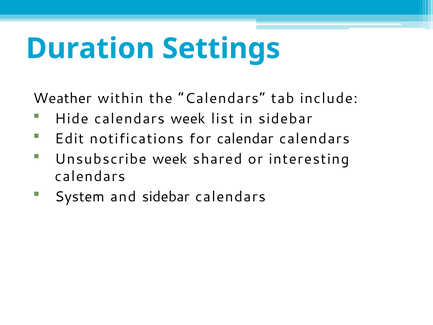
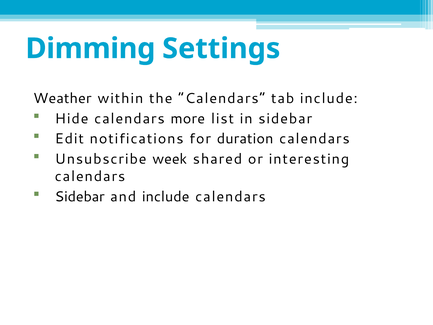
Duration: Duration -> Dimming
calendars week: week -> more
calendar: calendar -> duration
System at (80, 197): System -> Sidebar
and sidebar: sidebar -> include
